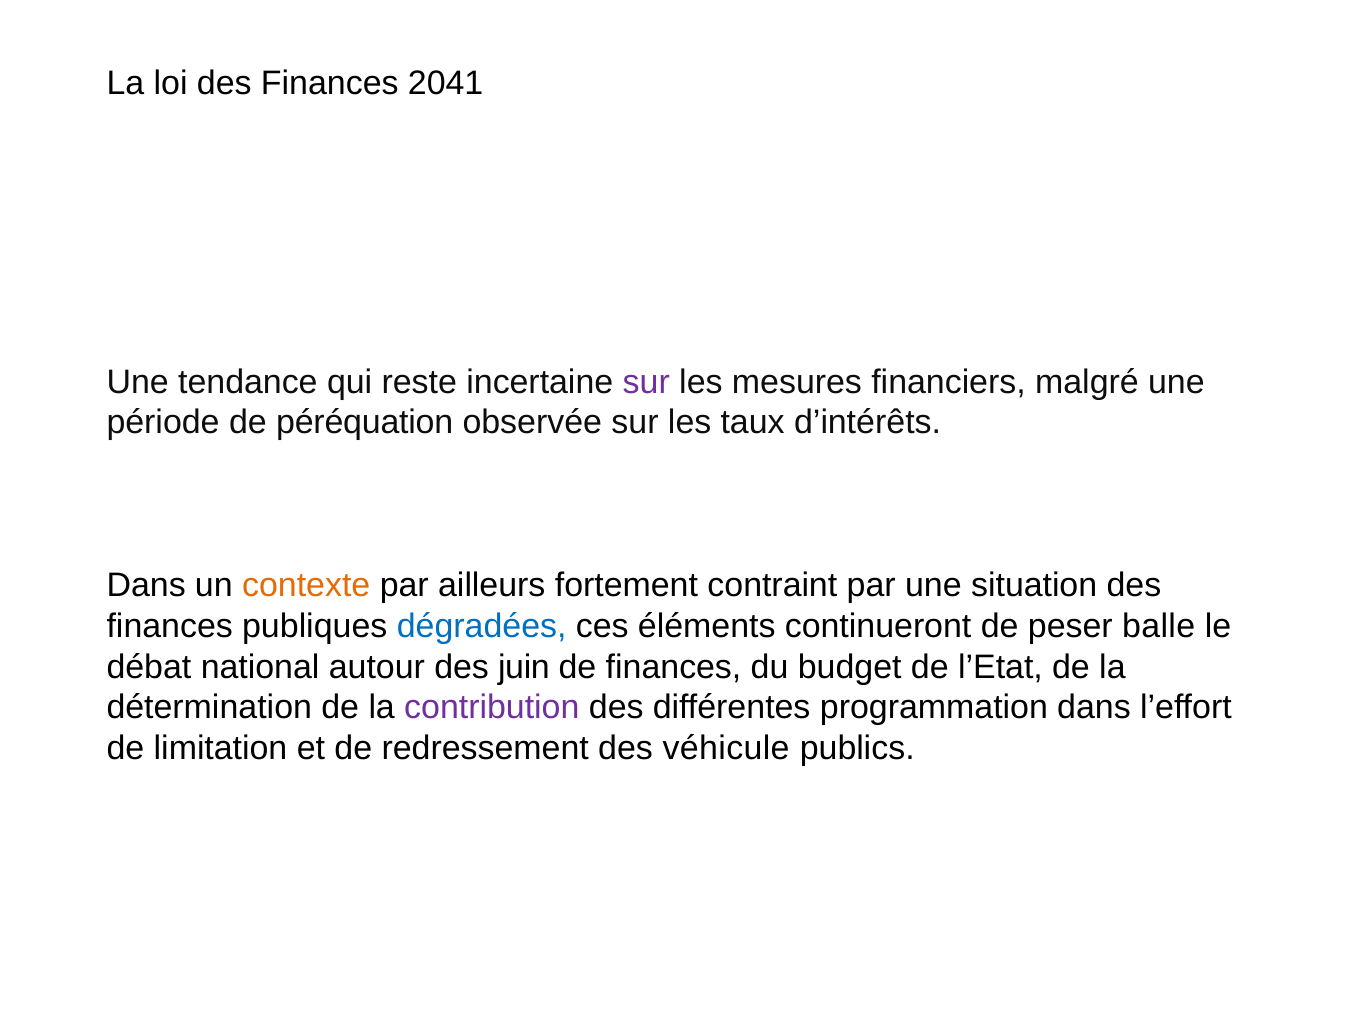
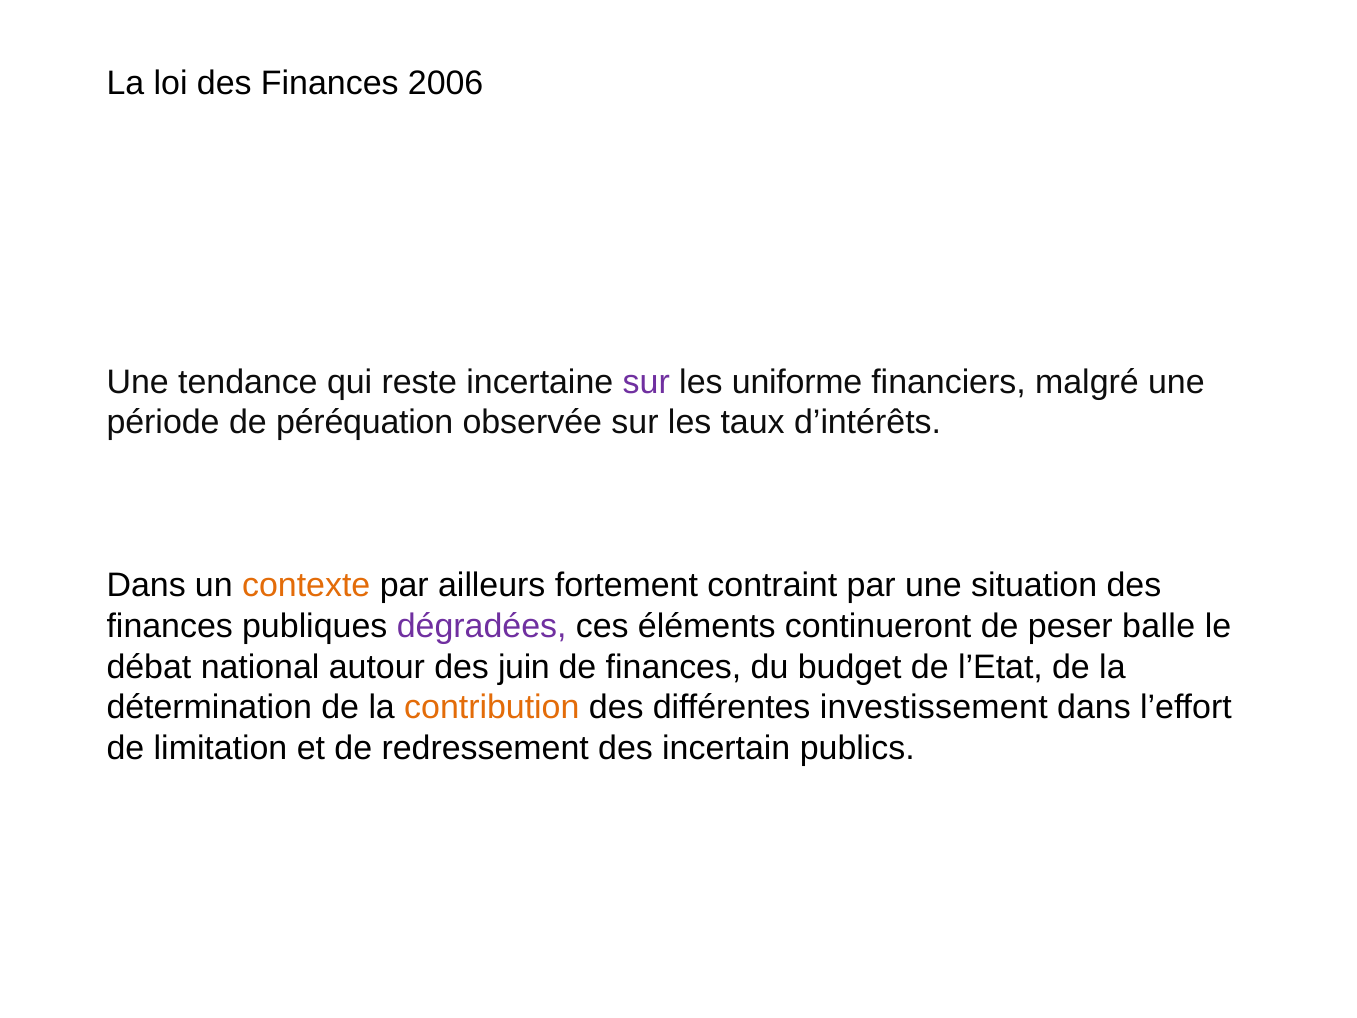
2041: 2041 -> 2006
mesures: mesures -> uniforme
dégradées colour: blue -> purple
contribution colour: purple -> orange
programmation: programmation -> investissement
véhicule: véhicule -> incertain
